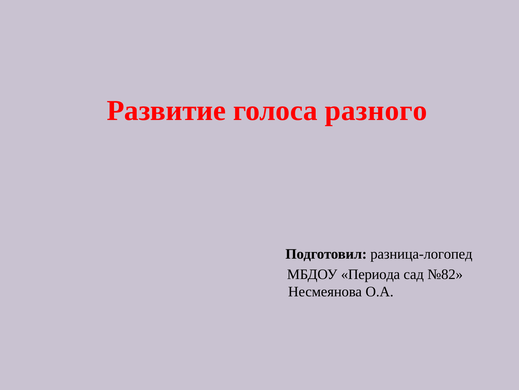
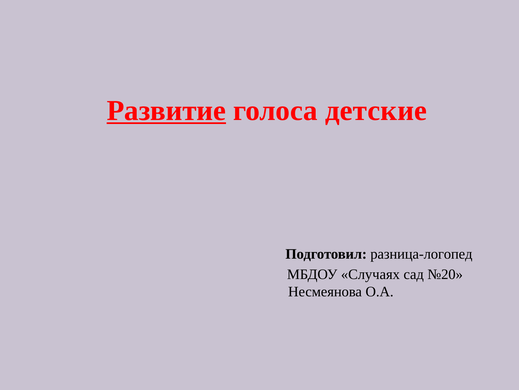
Развитие underline: none -> present
разного: разного -> детские
Периода: Периода -> Случаях
№82: №82 -> №20
